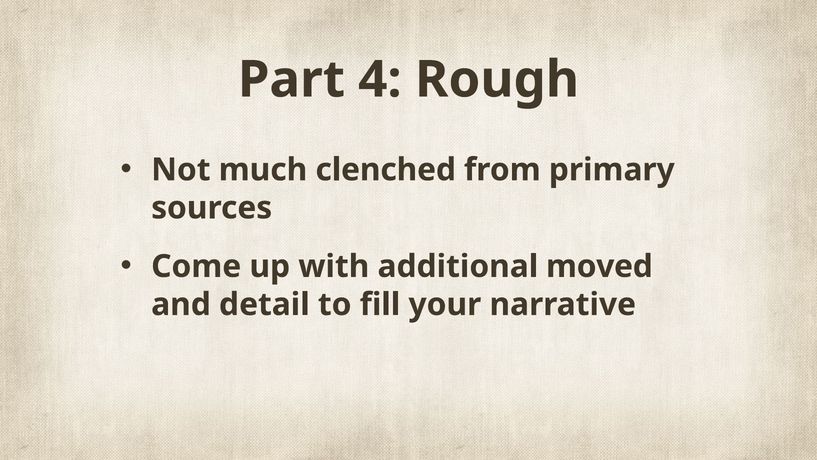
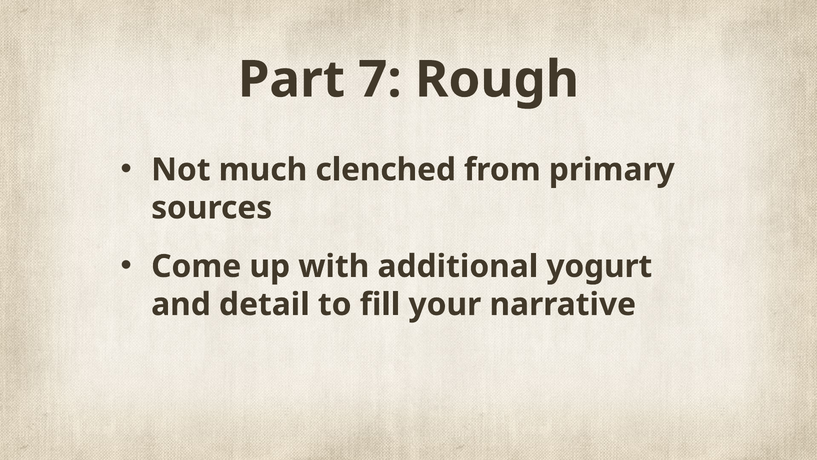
4: 4 -> 7
moved: moved -> yogurt
